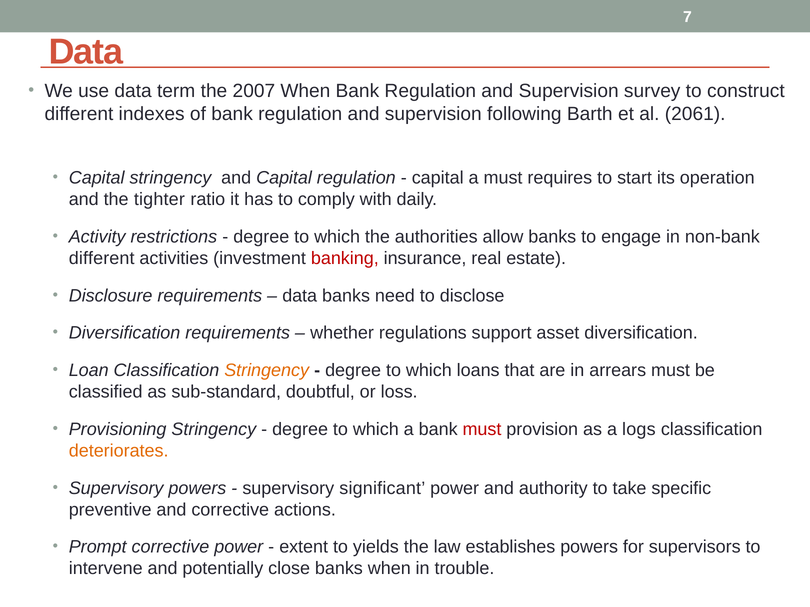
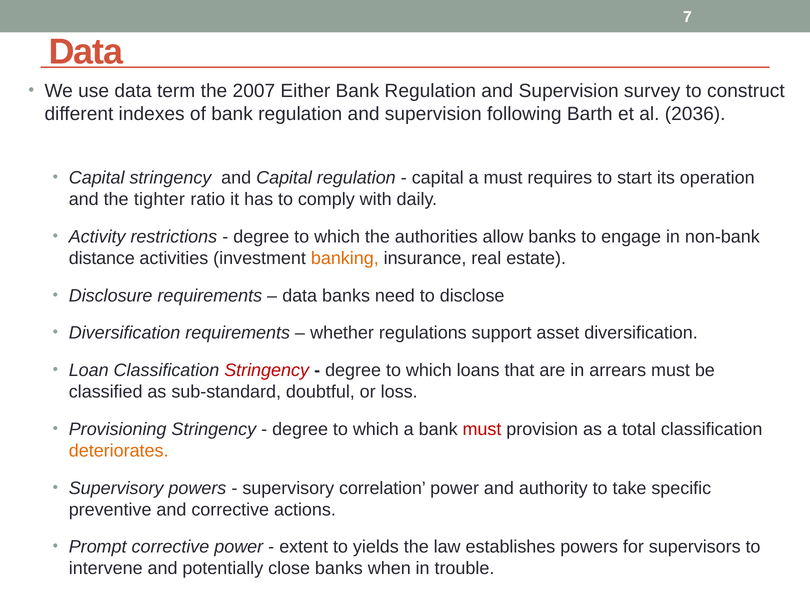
2007 When: When -> Either
2061: 2061 -> 2036
different at (102, 259): different -> distance
banking colour: red -> orange
Stringency at (267, 371) colour: orange -> red
logs: logs -> total
significant: significant -> correlation
